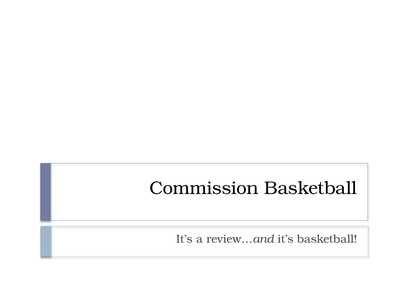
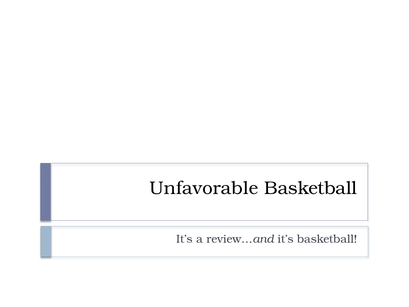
Commission: Commission -> Unfavorable
